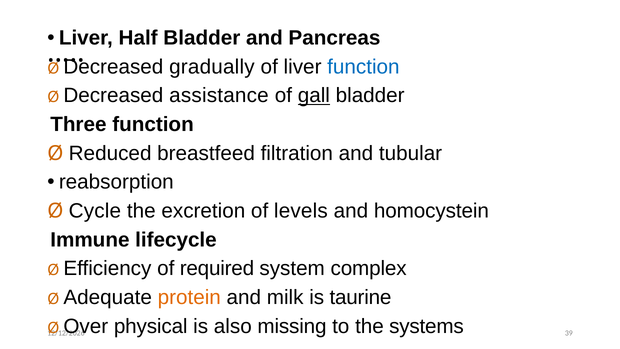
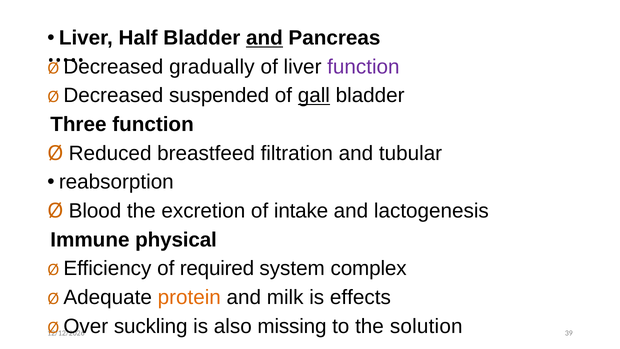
and at (264, 38) underline: none -> present
function at (363, 67) colour: blue -> purple
assistance: assistance -> suspended
Cycle: Cycle -> Blood
levels: levels -> intake
homocystein: homocystein -> lactogenesis
lifecycle: lifecycle -> physical
taurine: taurine -> effects
physical: physical -> suckling
systems: systems -> solution
